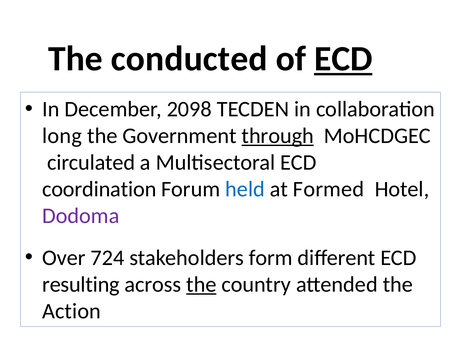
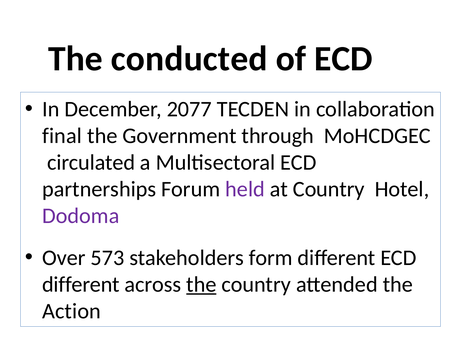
ECD at (343, 59) underline: present -> none
2098: 2098 -> 2077
long: long -> final
through underline: present -> none
coordination: coordination -> partnerships
held colour: blue -> purple
at Formed: Formed -> Country
724: 724 -> 573
resulting at (81, 285): resulting -> different
